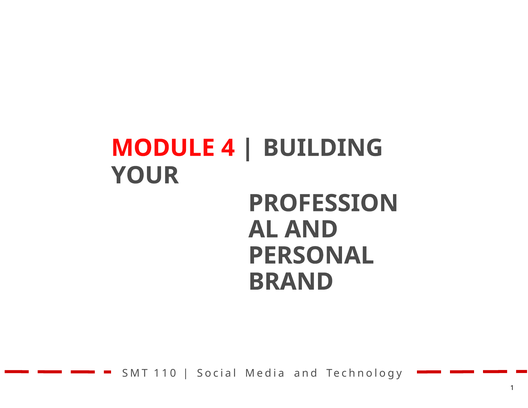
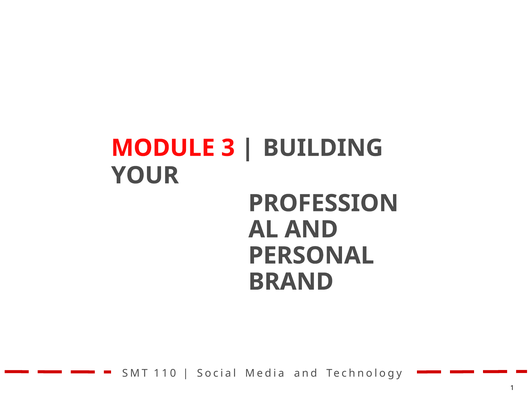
4: 4 -> 3
